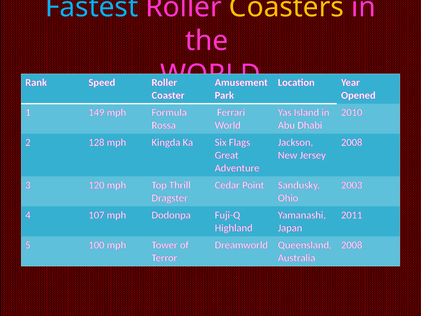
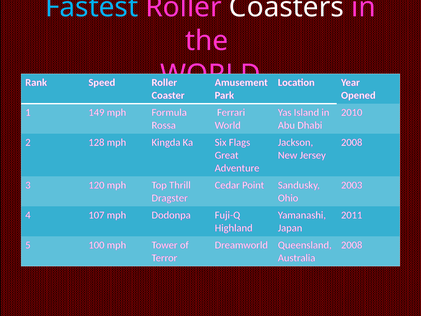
Coasters colour: yellow -> white
